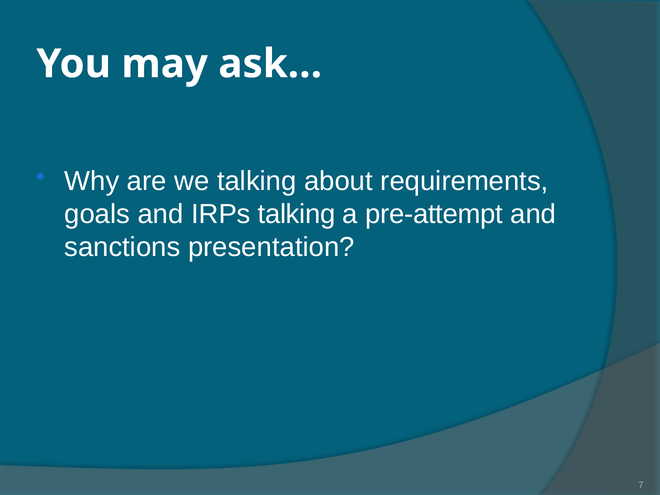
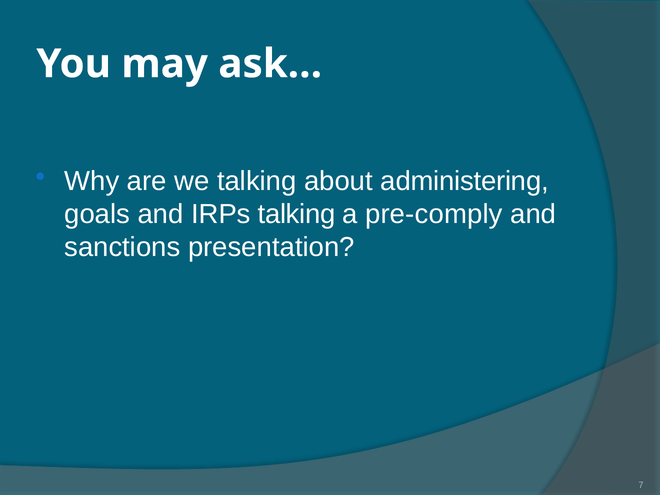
requirements: requirements -> administering
pre-attempt: pre-attempt -> pre-comply
